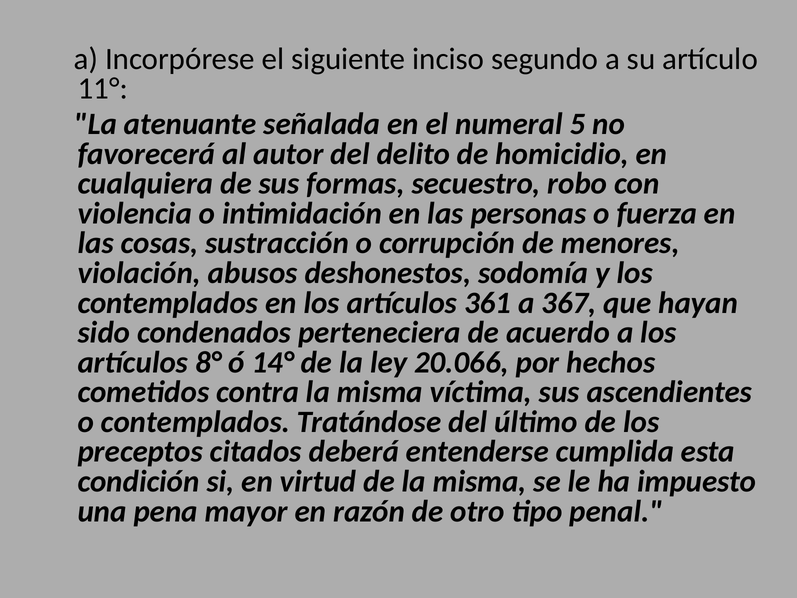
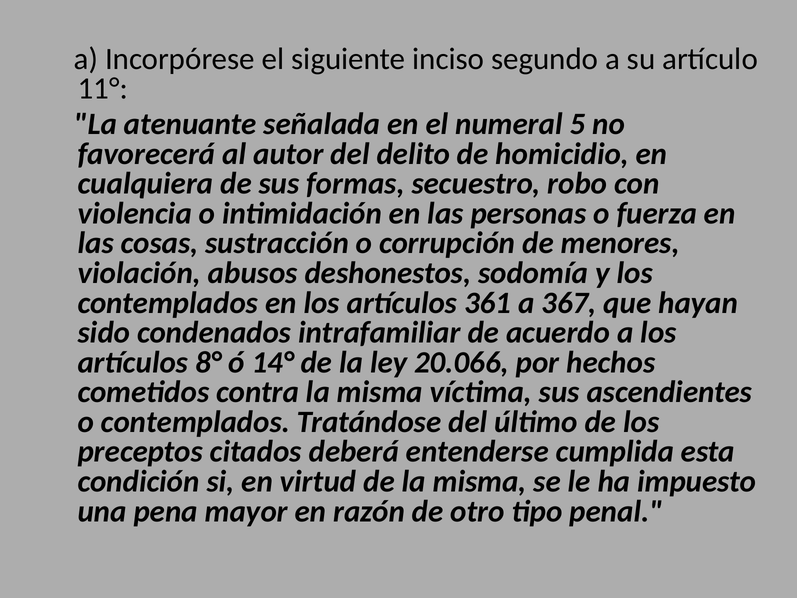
perteneciera: perteneciera -> intrafamiliar
